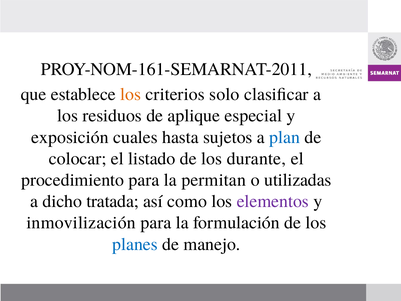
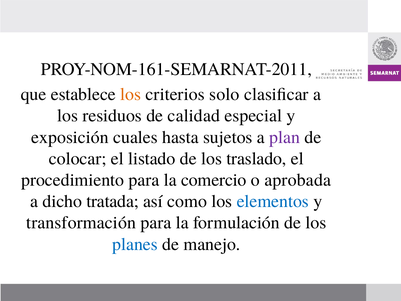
aplique: aplique -> calidad
plan colour: blue -> purple
durante: durante -> traslado
permitan: permitan -> comercio
utilizadas: utilizadas -> aprobada
elementos colour: purple -> blue
inmovilización: inmovilización -> transformación
